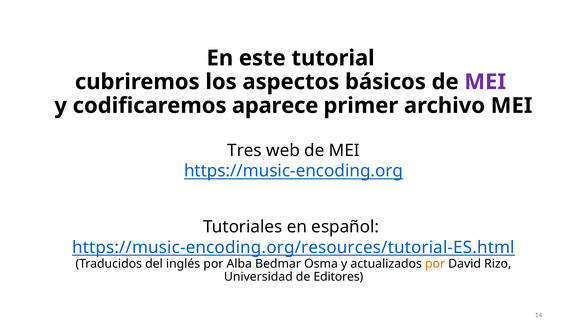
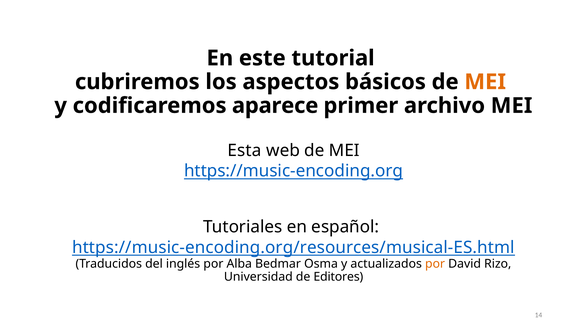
MEI at (485, 82) colour: purple -> orange
Tres: Tres -> Esta
https://music-encoding.org/resources/tutorial-ES.html: https://music-encoding.org/resources/tutorial-ES.html -> https://music-encoding.org/resources/musical-ES.html
